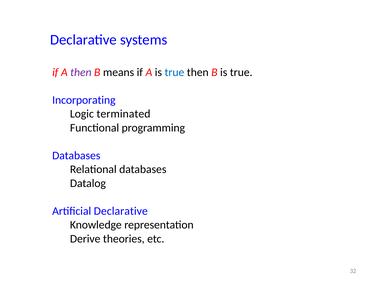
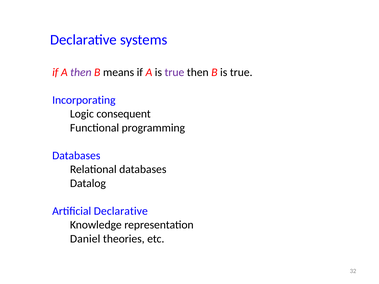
true at (174, 72) colour: blue -> purple
terminated: terminated -> consequent
Derive: Derive -> Daniel
